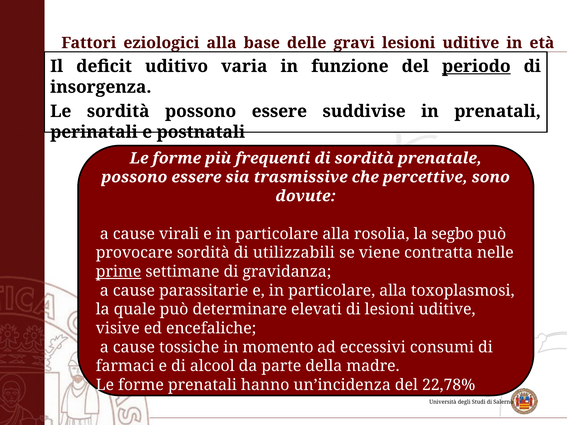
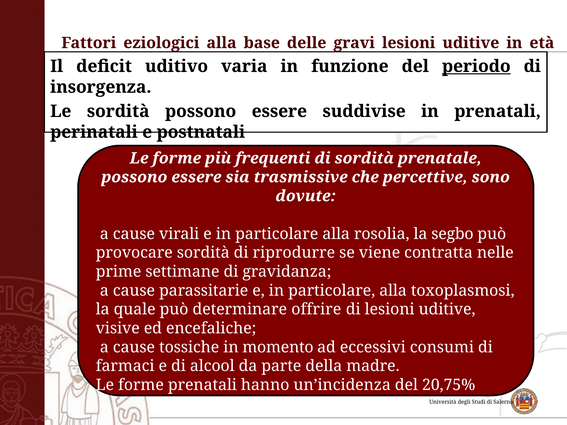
utilizzabili: utilizzabili -> riprodurre
prime underline: present -> none
elevati: elevati -> offrire
22,78%: 22,78% -> 20,75%
